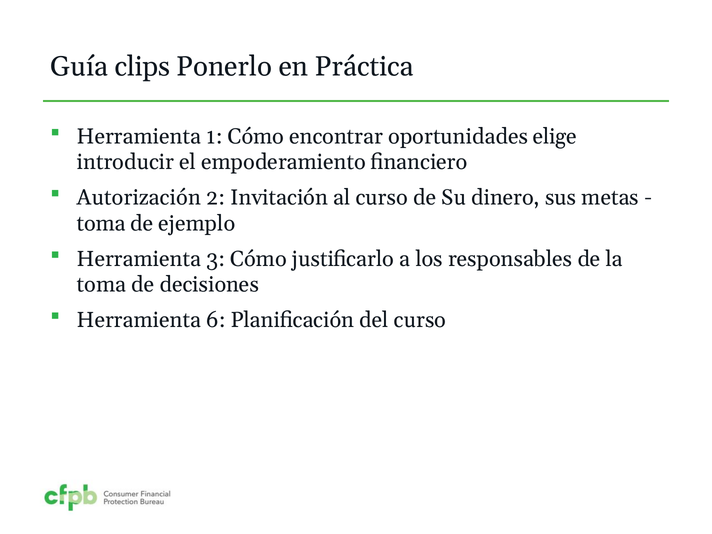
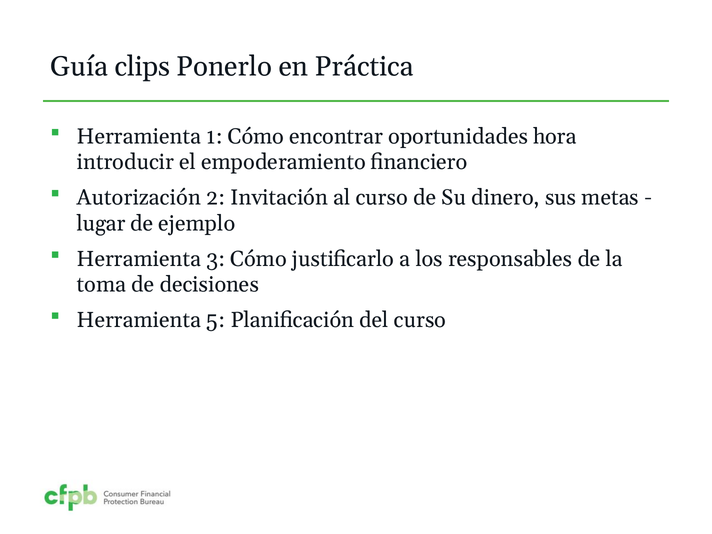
elige: elige -> hora
toma at (101, 223): toma -> lugar
6: 6 -> 5
